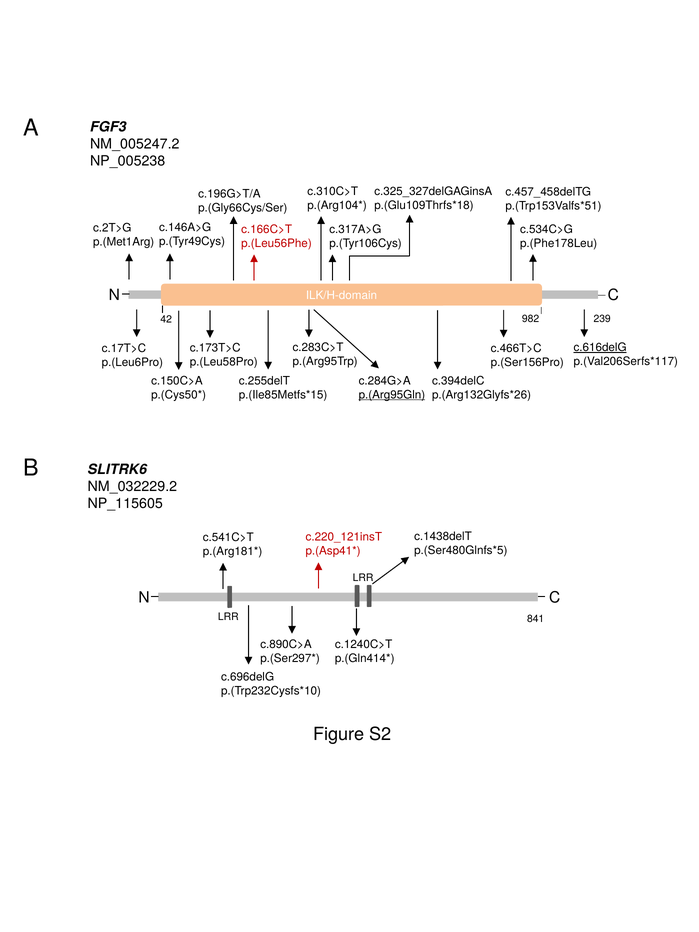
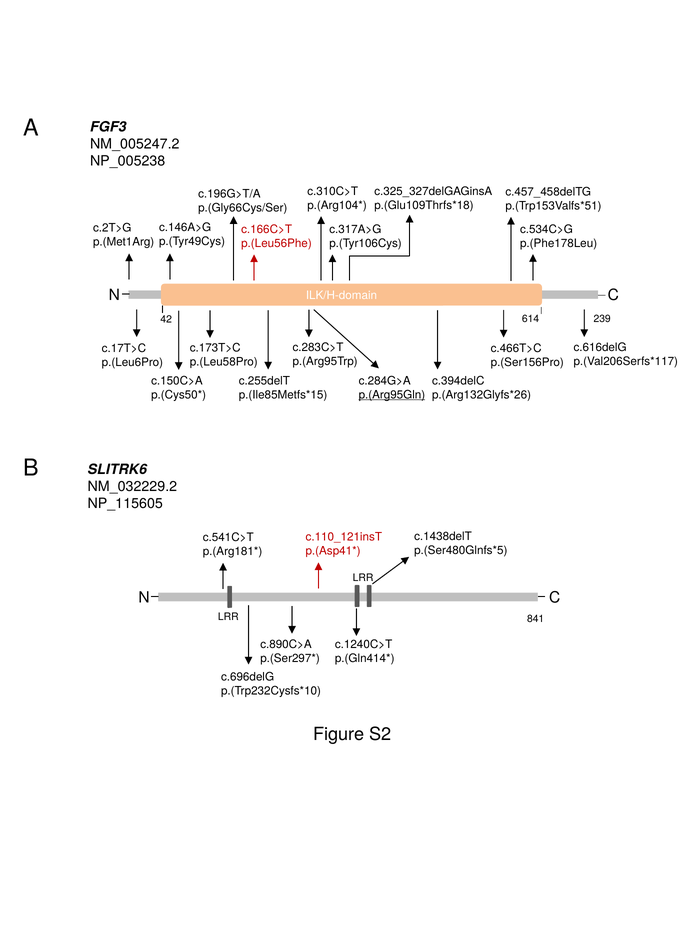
982: 982 -> 614
c.616delG underline: present -> none
c.220_121insT: c.220_121insT -> c.110_121insT
